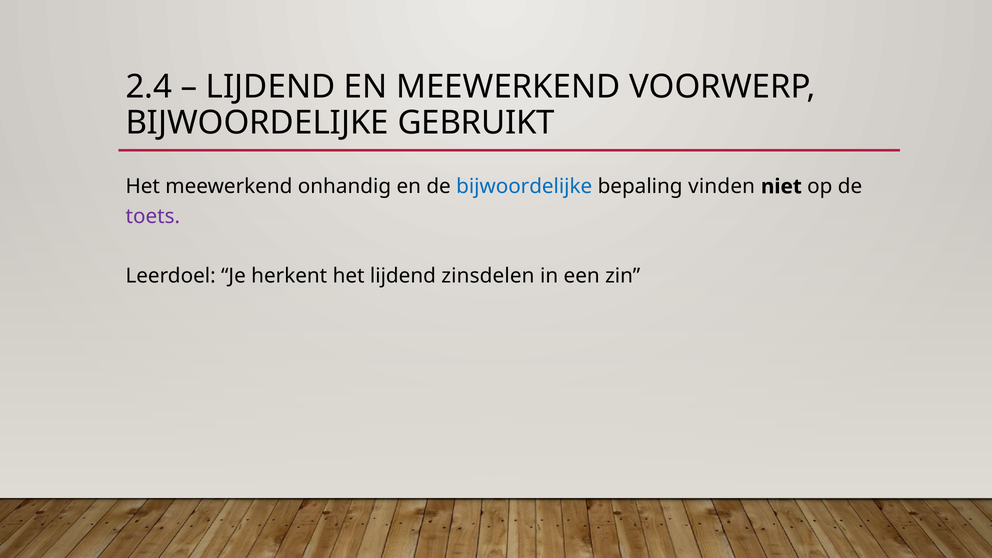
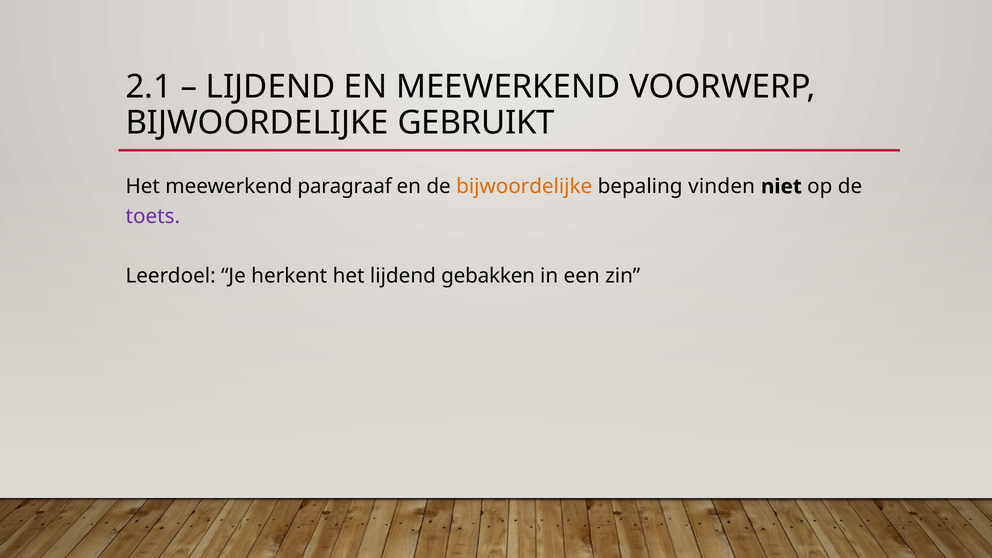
2.4: 2.4 -> 2.1
onhandig: onhandig -> paragraaf
bijwoordelijke at (524, 187) colour: blue -> orange
zinsdelen: zinsdelen -> gebakken
